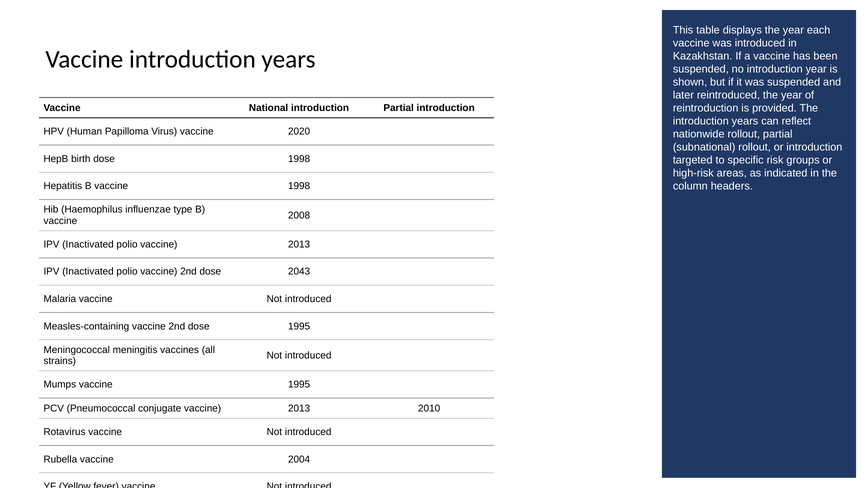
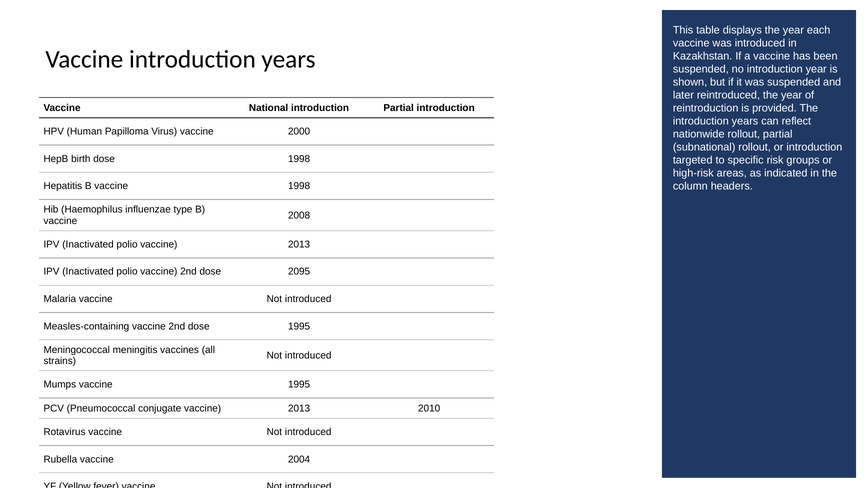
2020: 2020 -> 2000
2043: 2043 -> 2095
